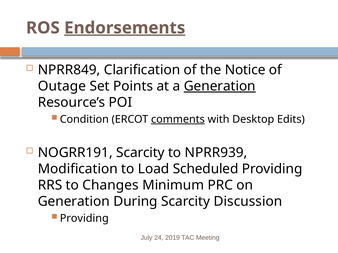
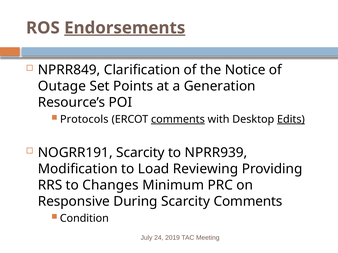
Generation at (220, 86) underline: present -> none
Condition: Condition -> Protocols
Edits underline: none -> present
Scheduled: Scheduled -> Reviewing
Generation at (74, 202): Generation -> Responsive
Scarcity Discussion: Discussion -> Comments
Providing at (84, 219): Providing -> Condition
